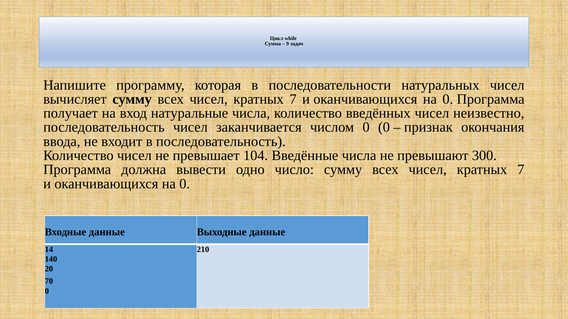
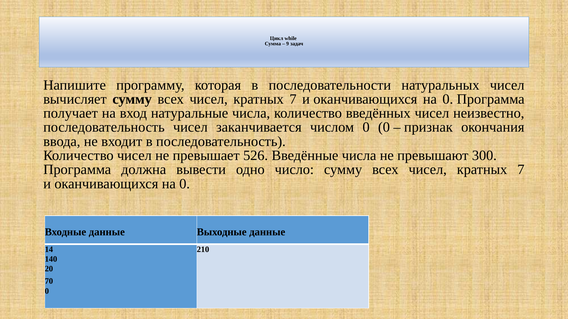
104: 104 -> 526
